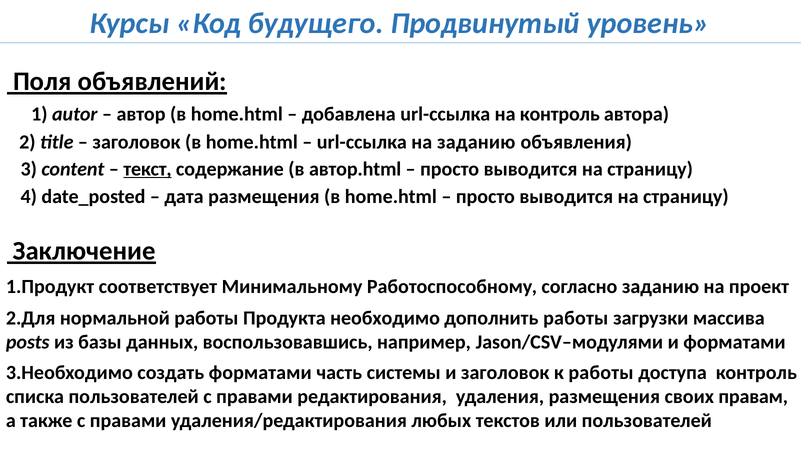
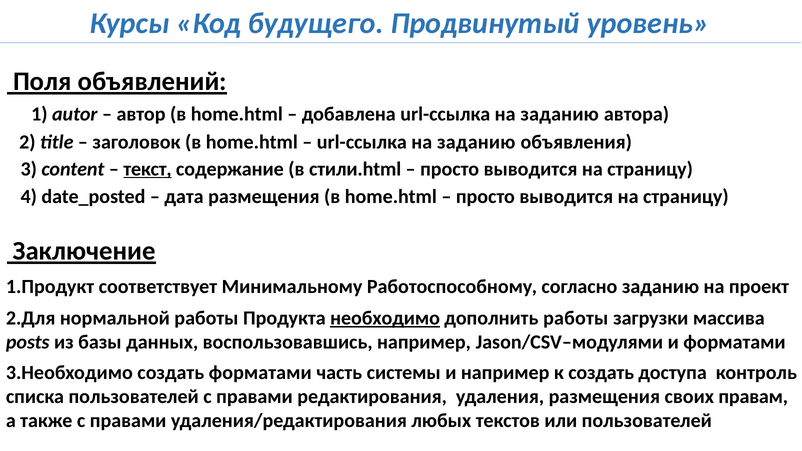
добавлена url-ссылка на контроль: контроль -> заданию
автор.html: автор.html -> стили.html
необходимо underline: none -> present
и заголовок: заголовок -> например
к работы: работы -> создать
